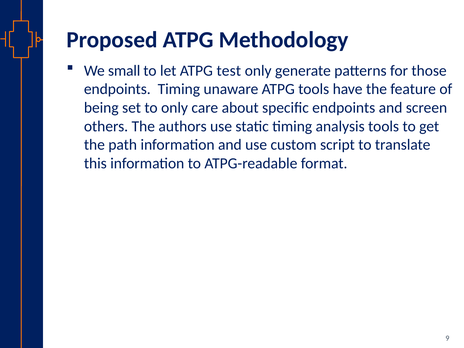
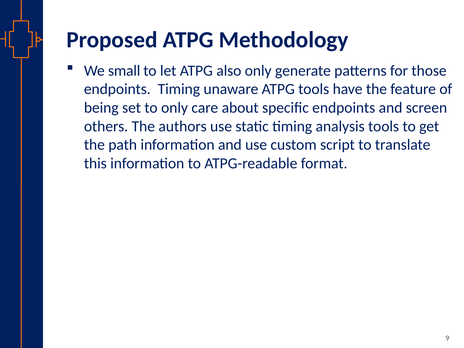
test: test -> also
